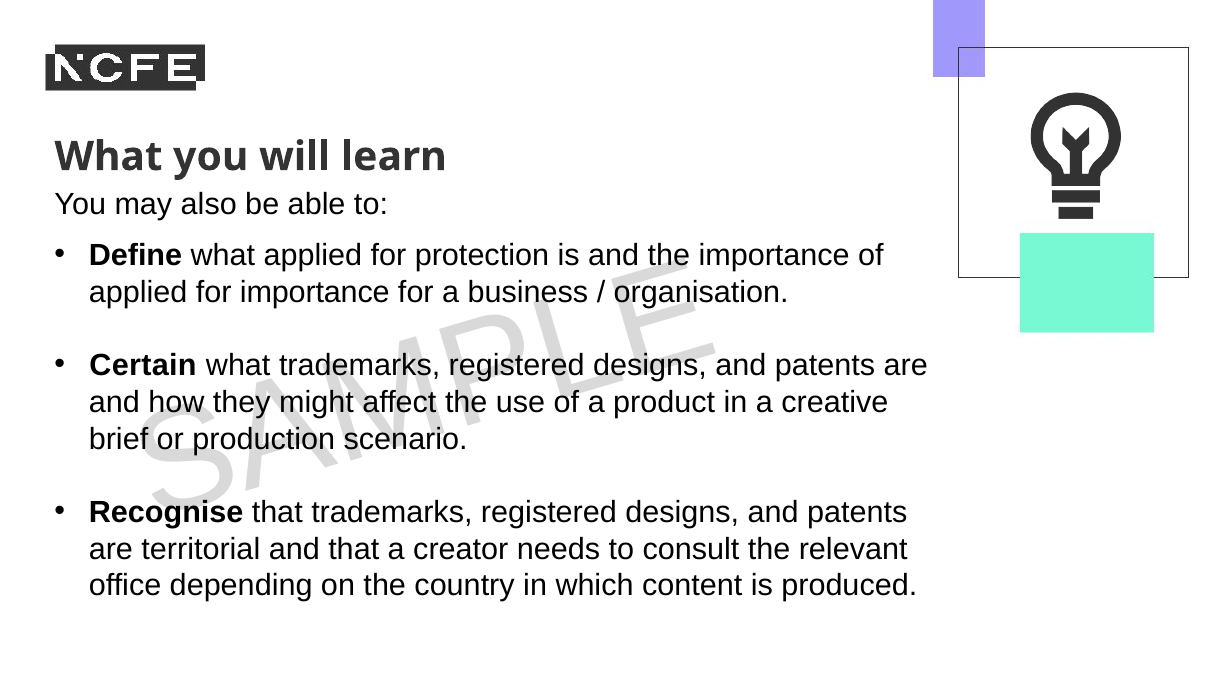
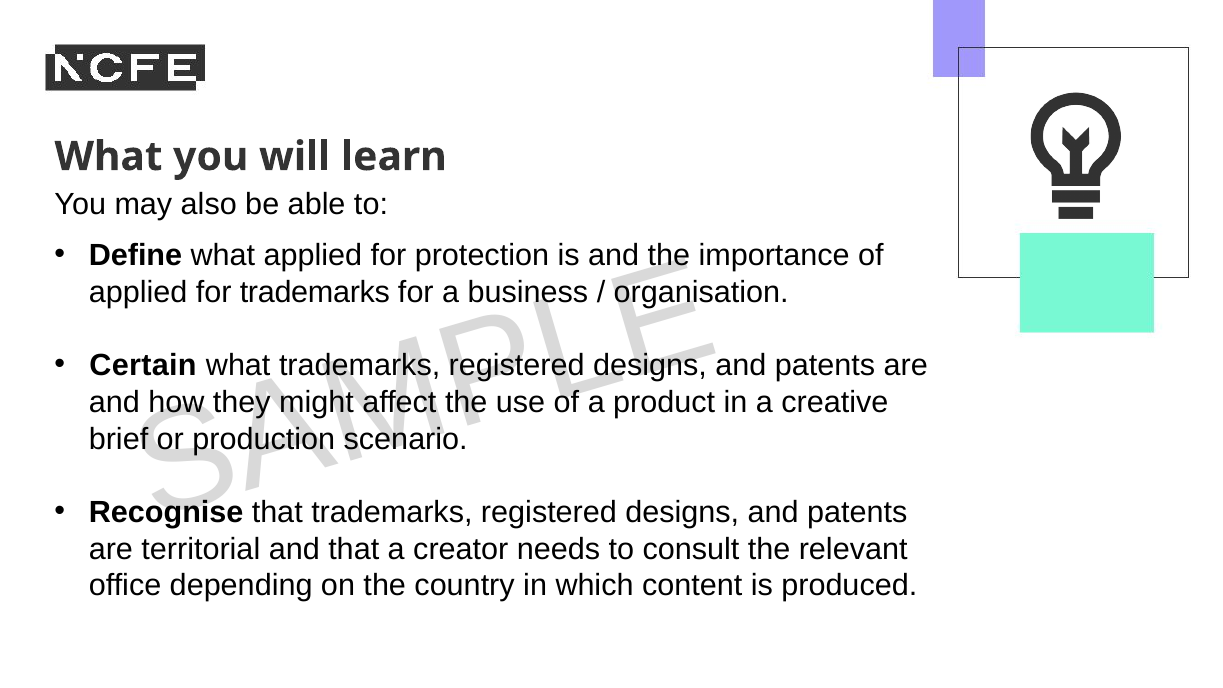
for importance: importance -> trademarks
